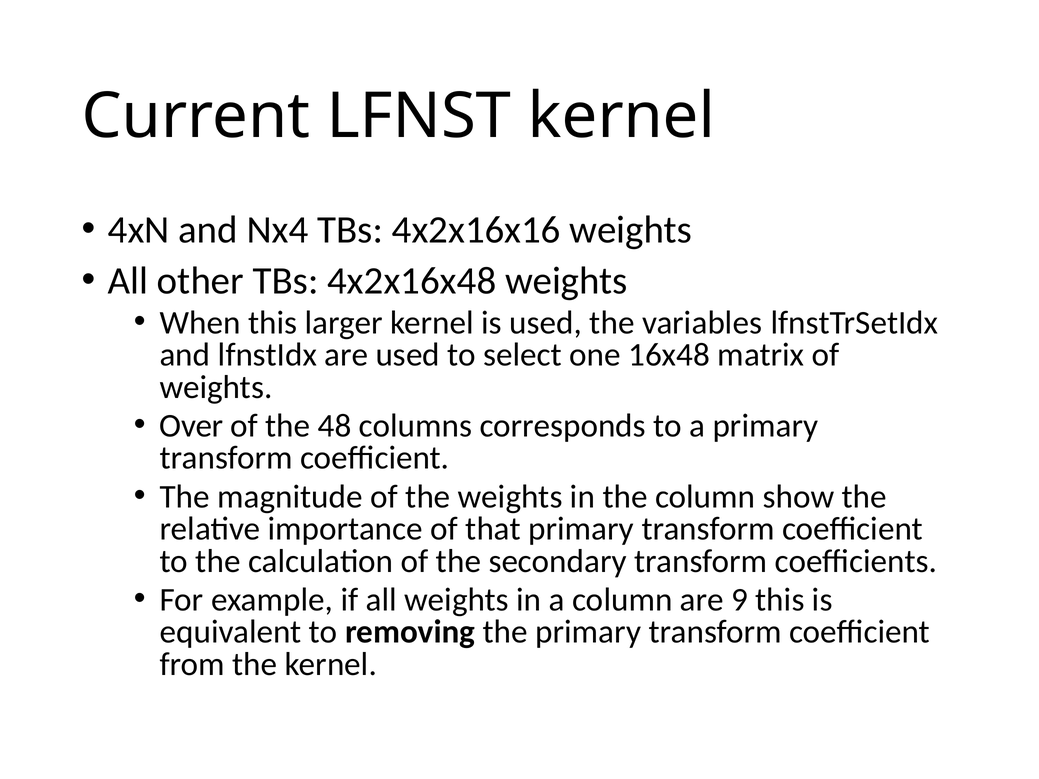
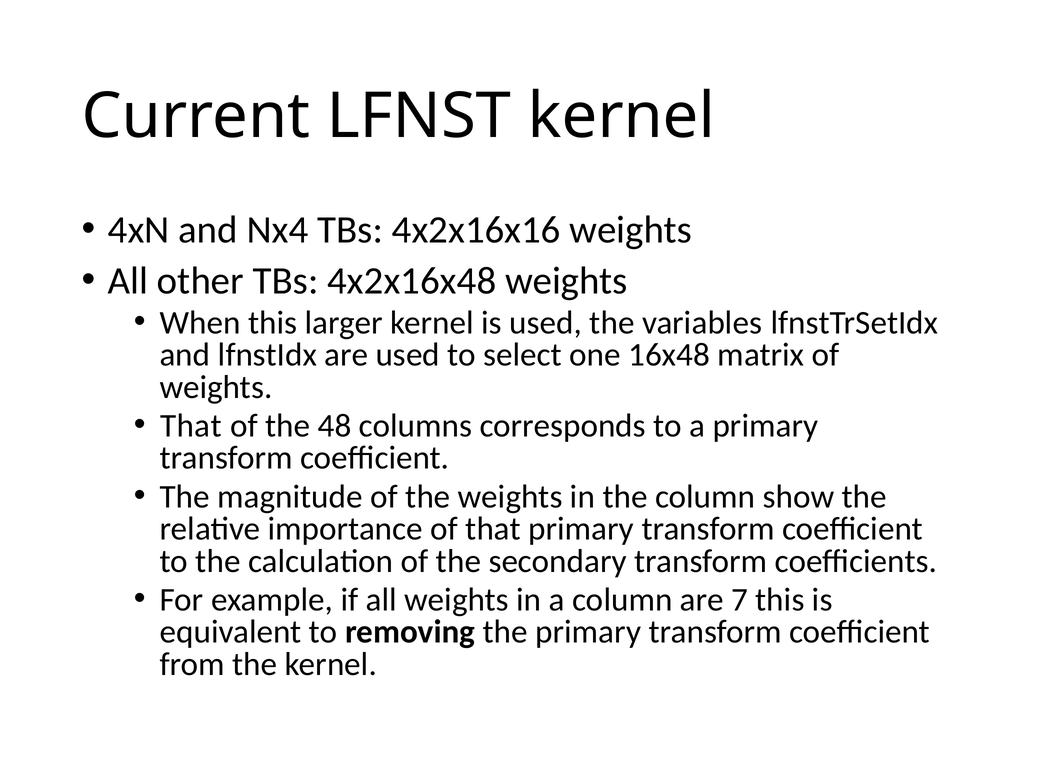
Over at (191, 426): Over -> That
9: 9 -> 7
